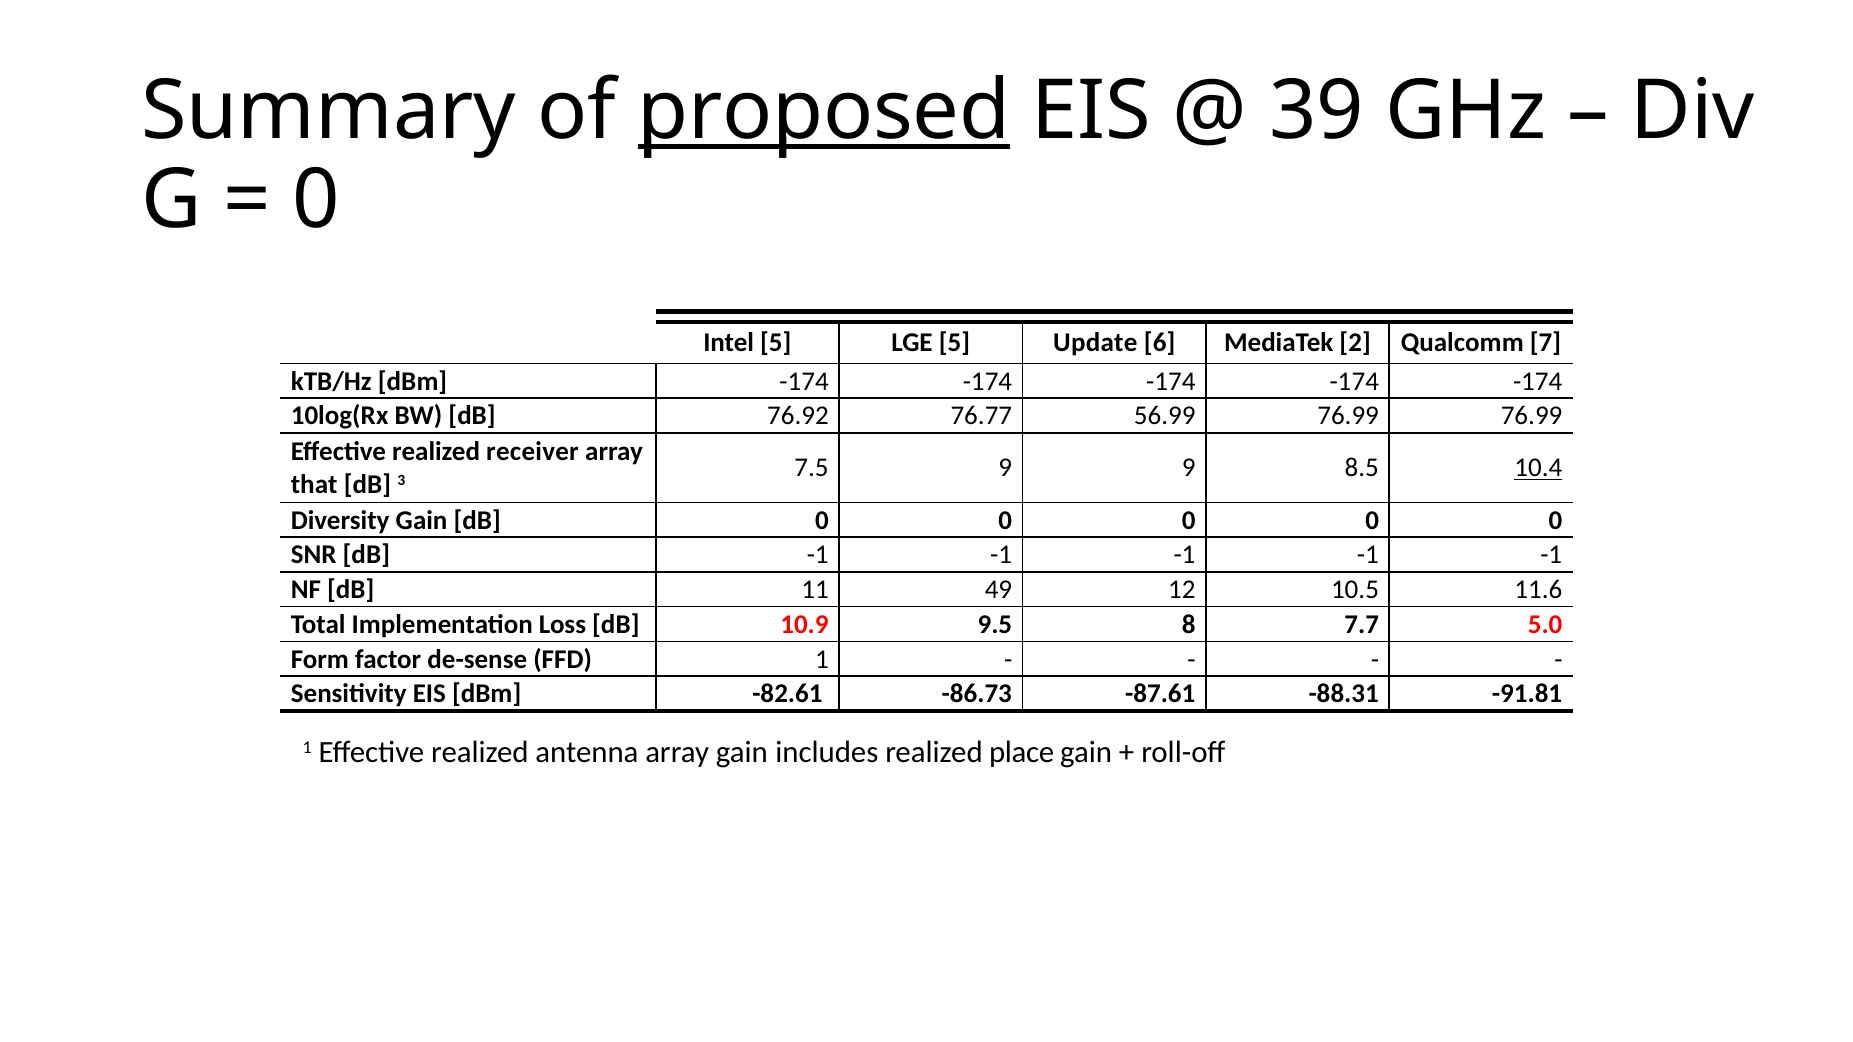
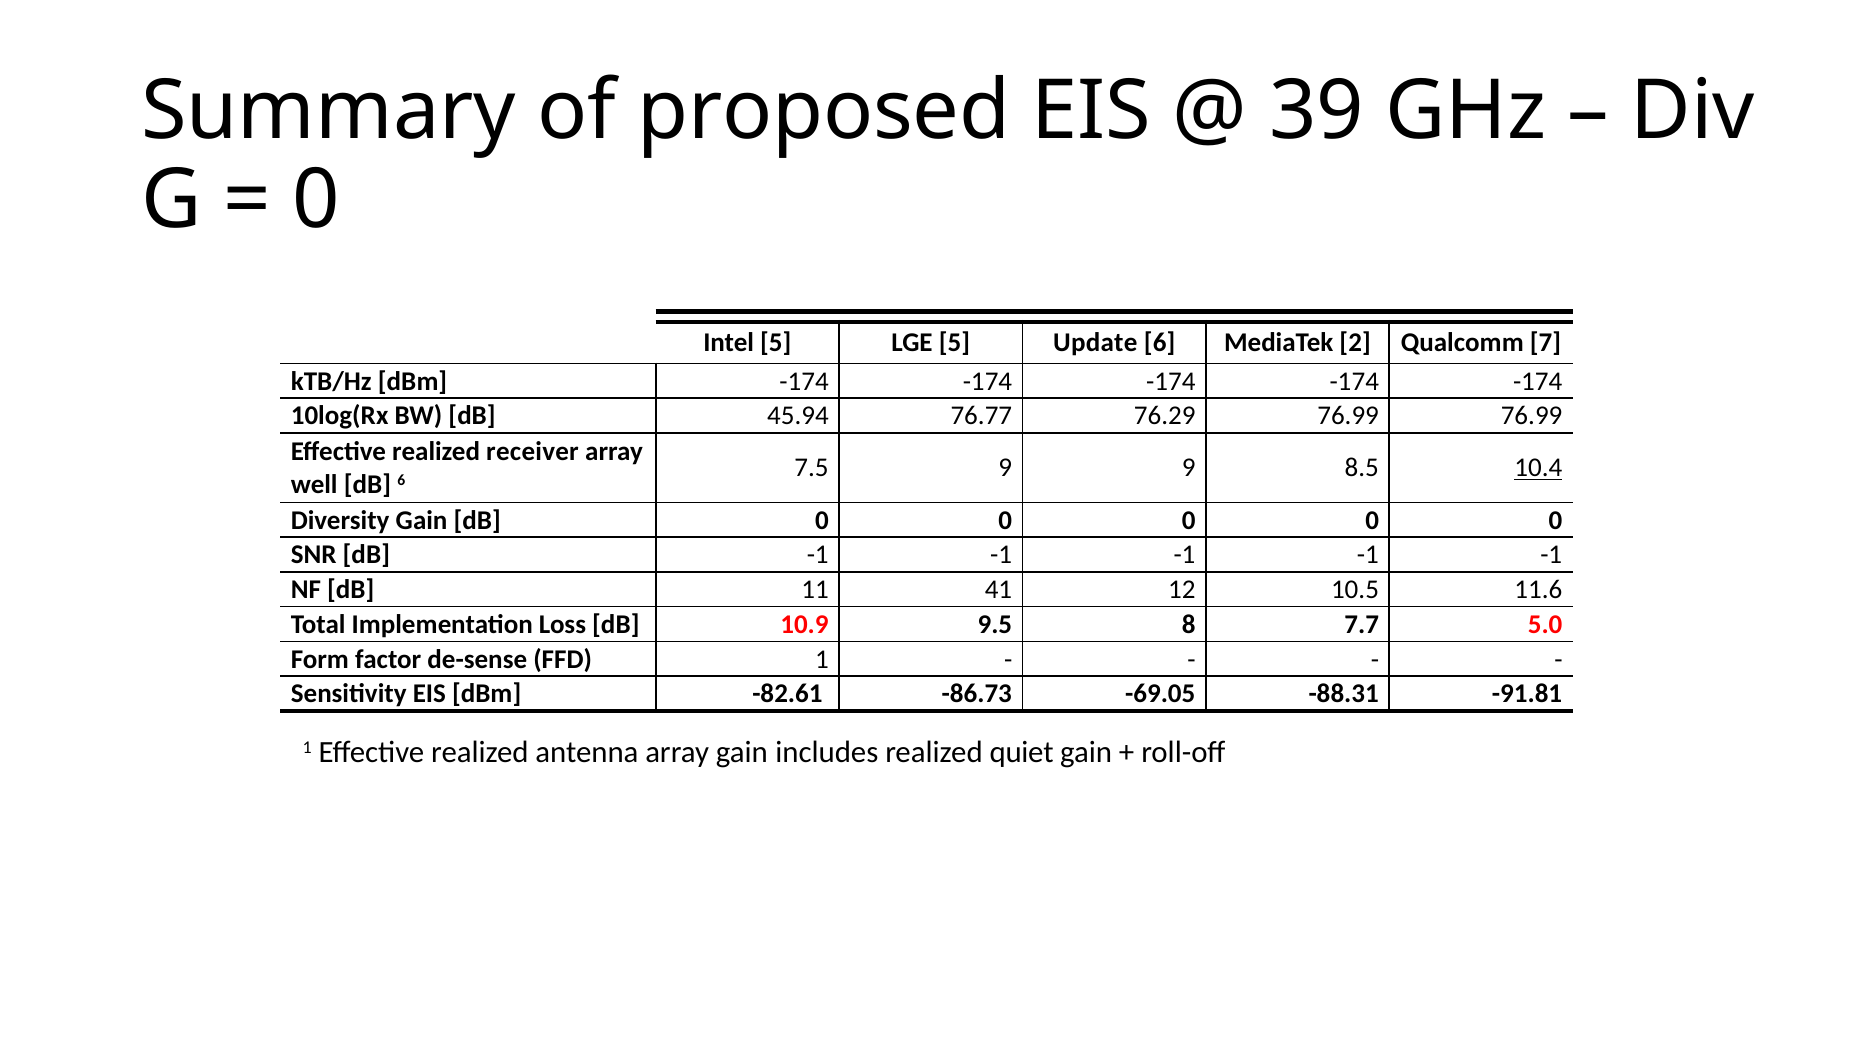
proposed underline: present -> none
76.92: 76.92 -> 45.94
56.99: 56.99 -> 76.29
that: that -> well
dB 3: 3 -> 6
49: 49 -> 41
-87.61: -87.61 -> -69.05
place: place -> quiet
